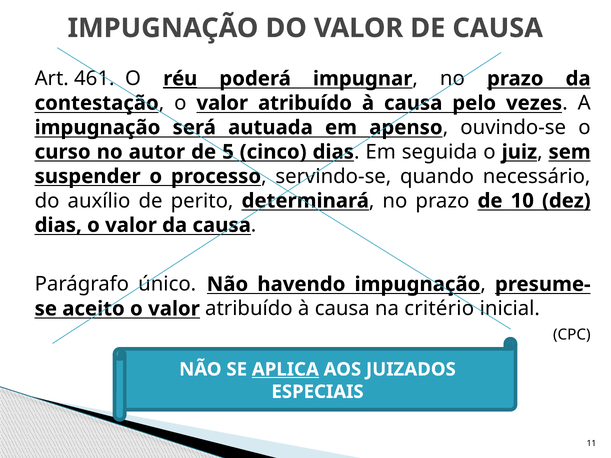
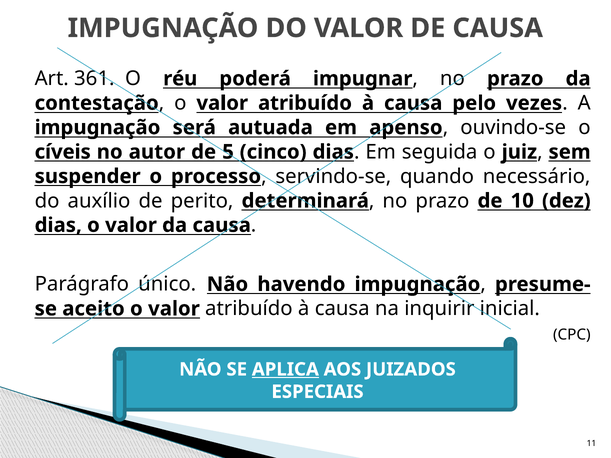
461: 461 -> 361
réu underline: present -> none
curso: curso -> cíveis
critério: critério -> inquirir
